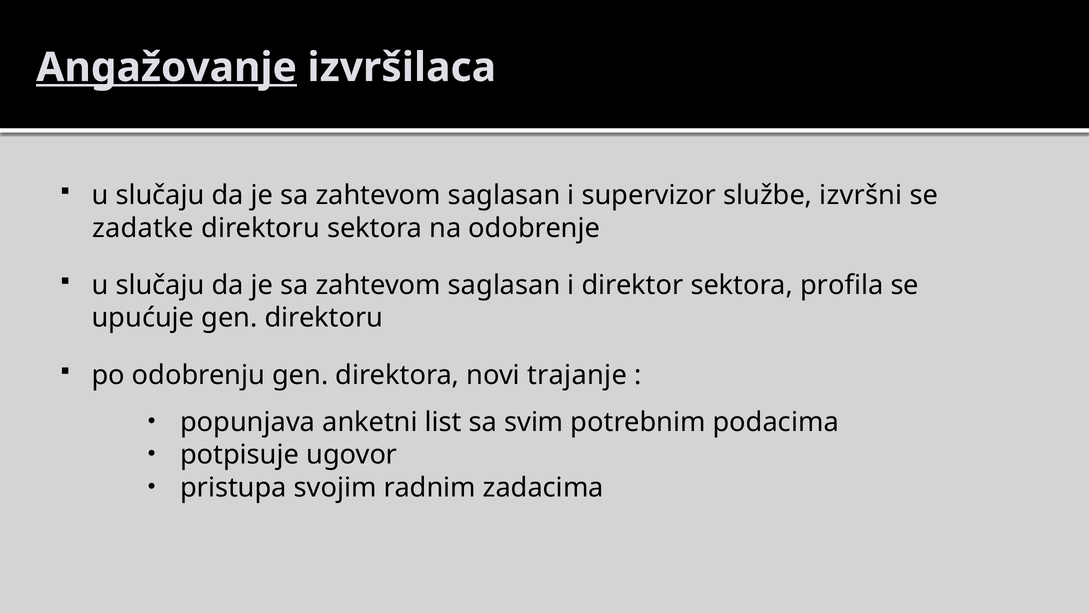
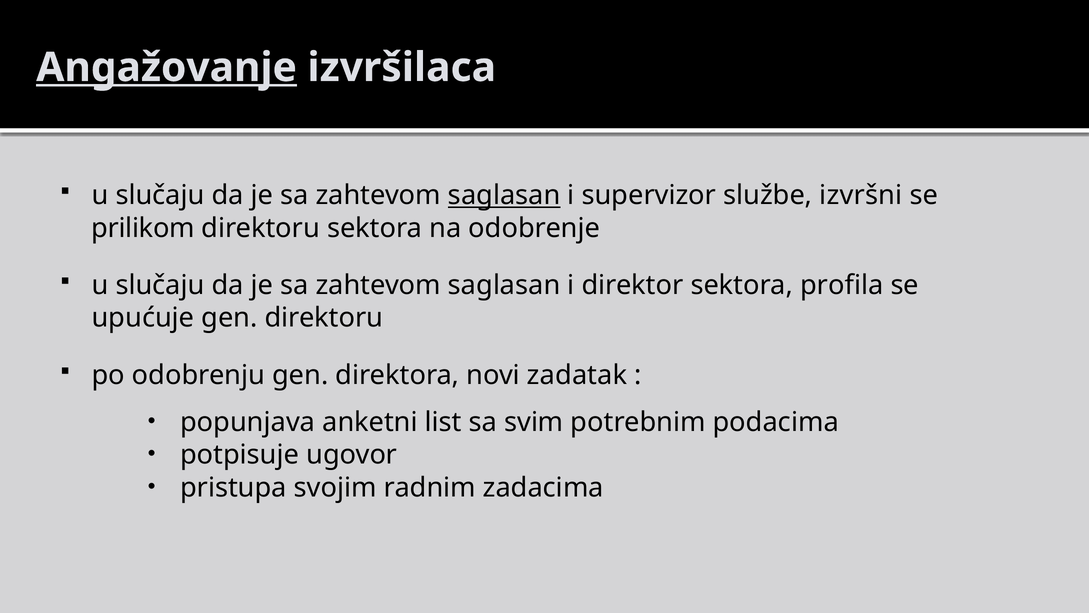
saglasan at (504, 195) underline: none -> present
zadatke: zadatke -> prilikom
trajanje: trajanje -> zadatak
